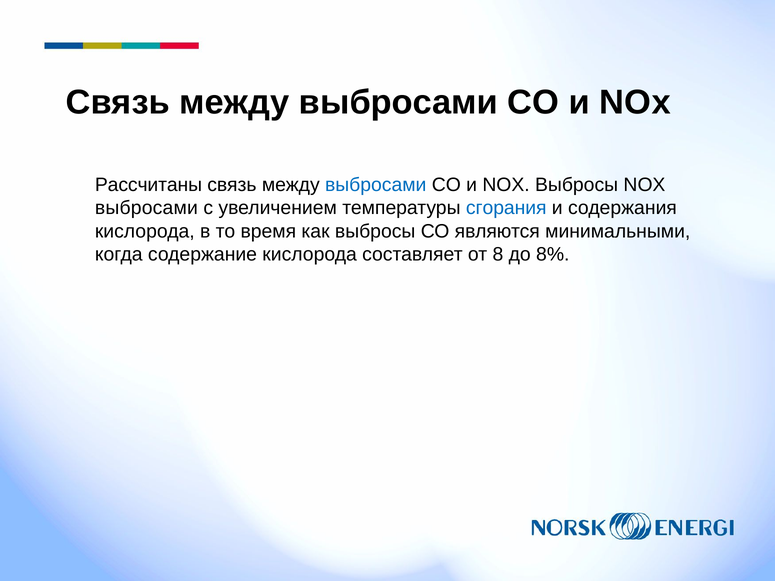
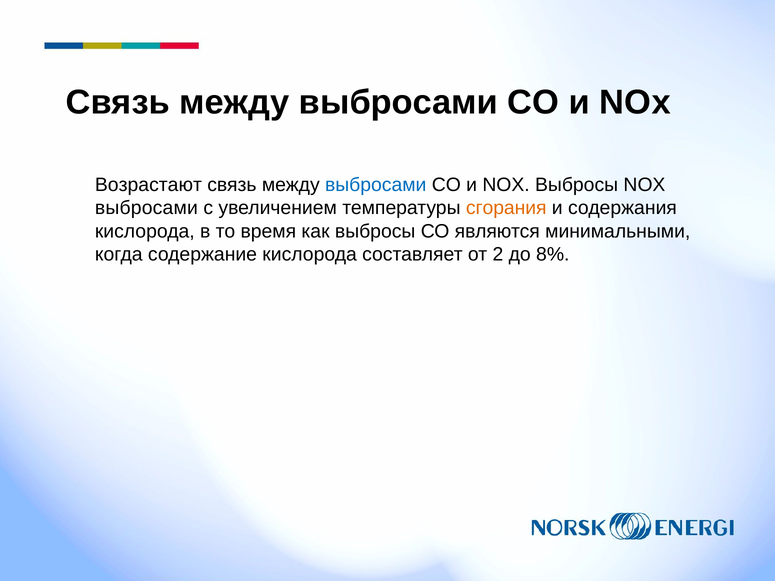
Рассчитаны: Рассчитаны -> Возрастают
сгорания colour: blue -> orange
8: 8 -> 2
